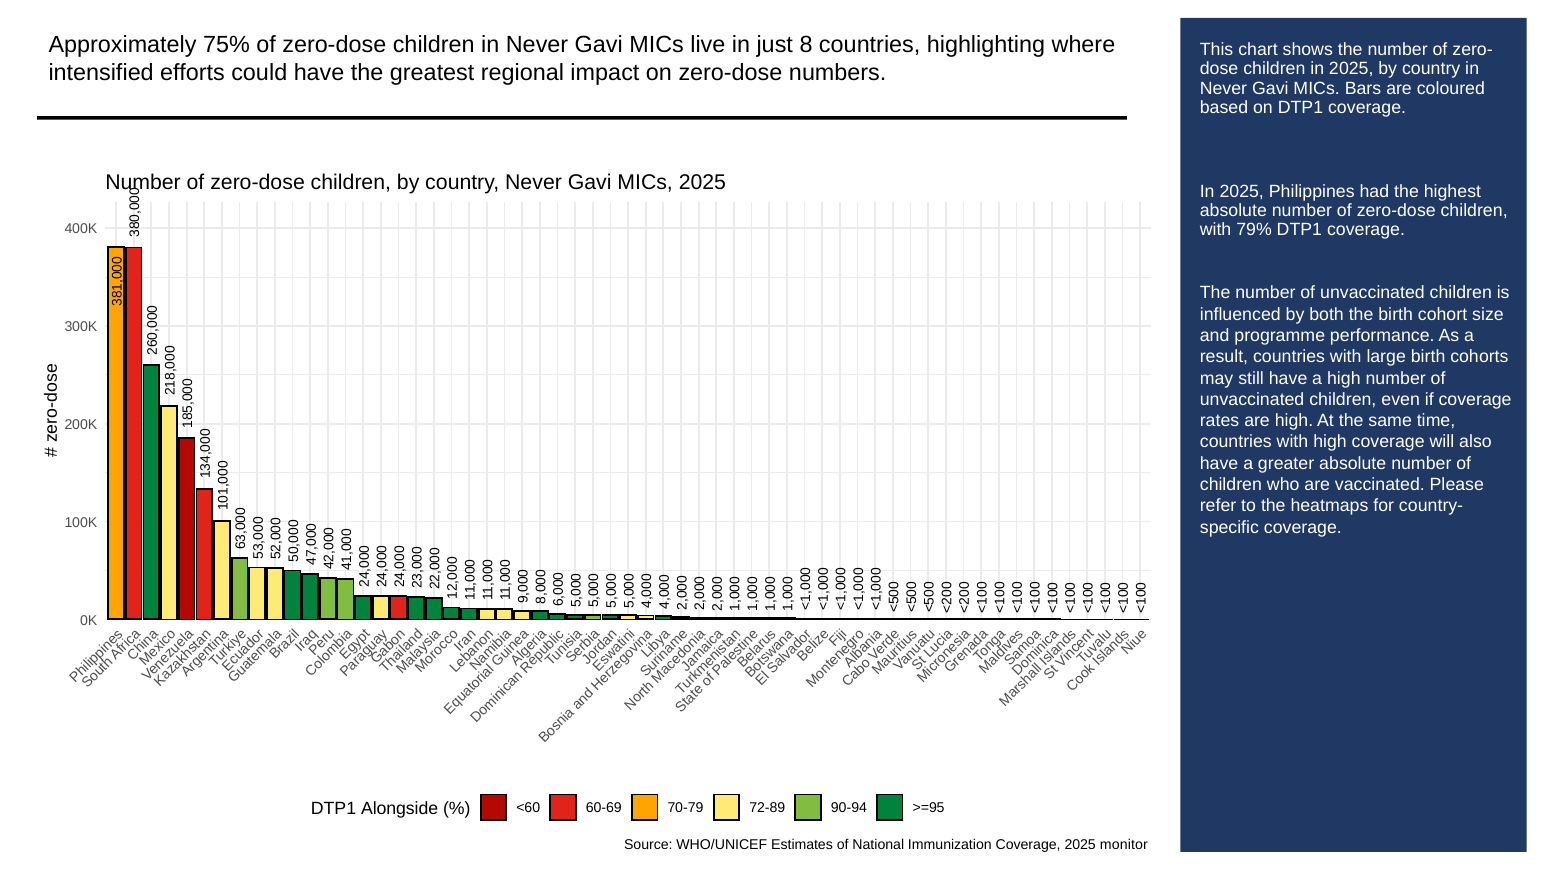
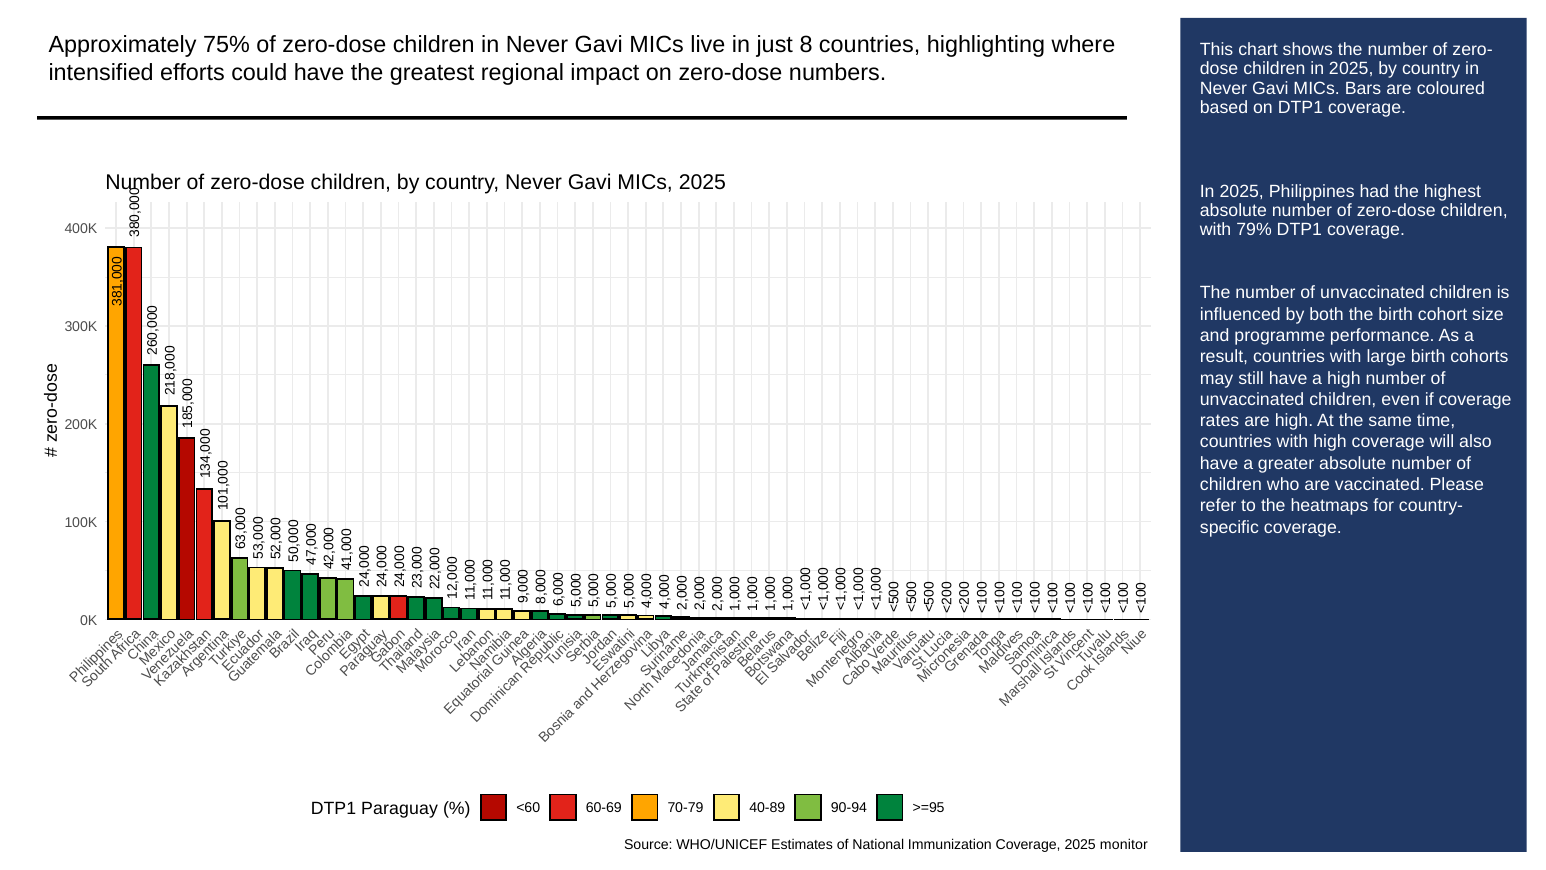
Alongside: Alongside -> Paraguay
72-89: 72-89 -> 40-89
